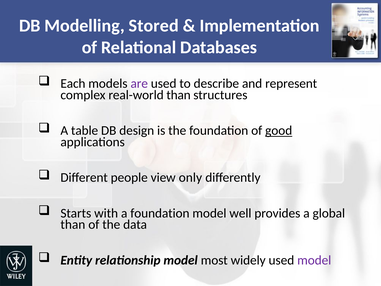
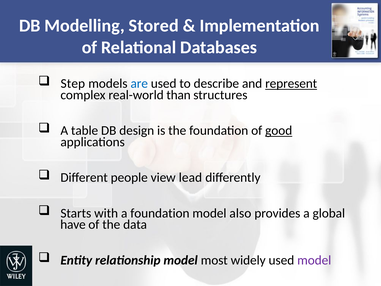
Each: Each -> Step
are colour: purple -> blue
represent underline: none -> present
only: only -> lead
well: well -> also
than at (73, 224): than -> have
